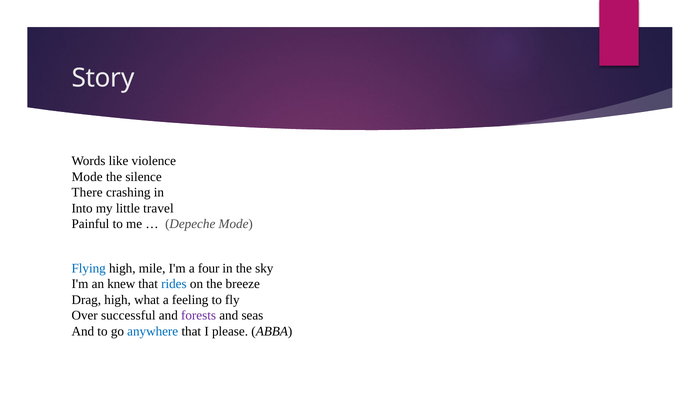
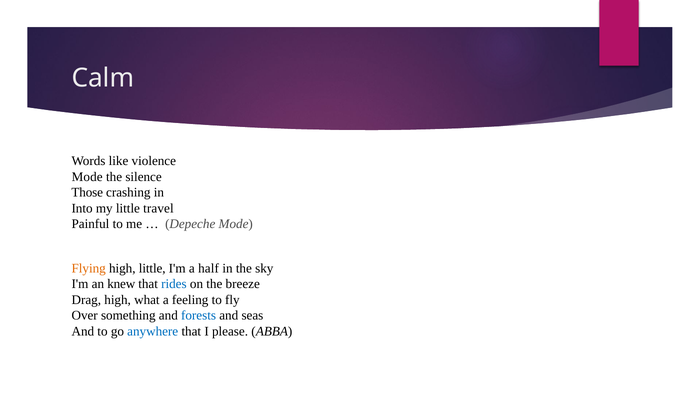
Story: Story -> Calm
There: There -> Those
Flying colour: blue -> orange
high mile: mile -> little
four: four -> half
successful: successful -> something
forests colour: purple -> blue
